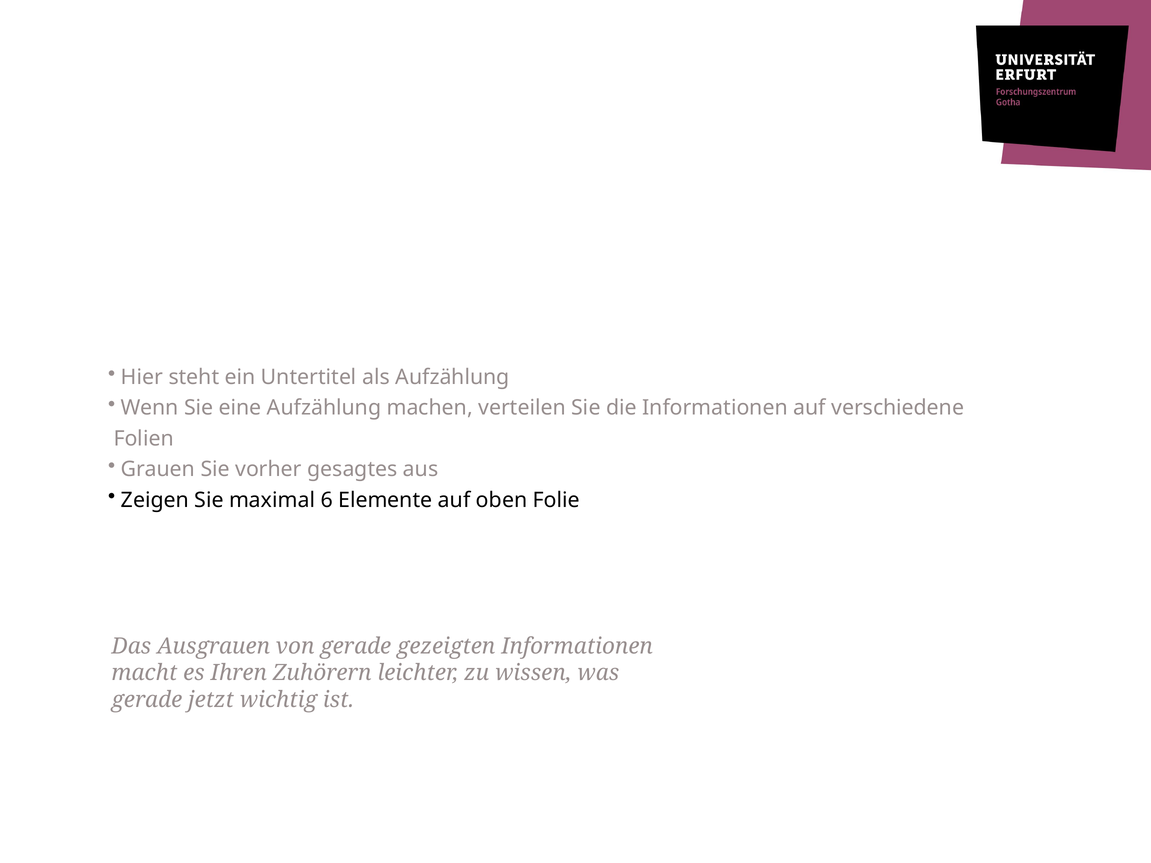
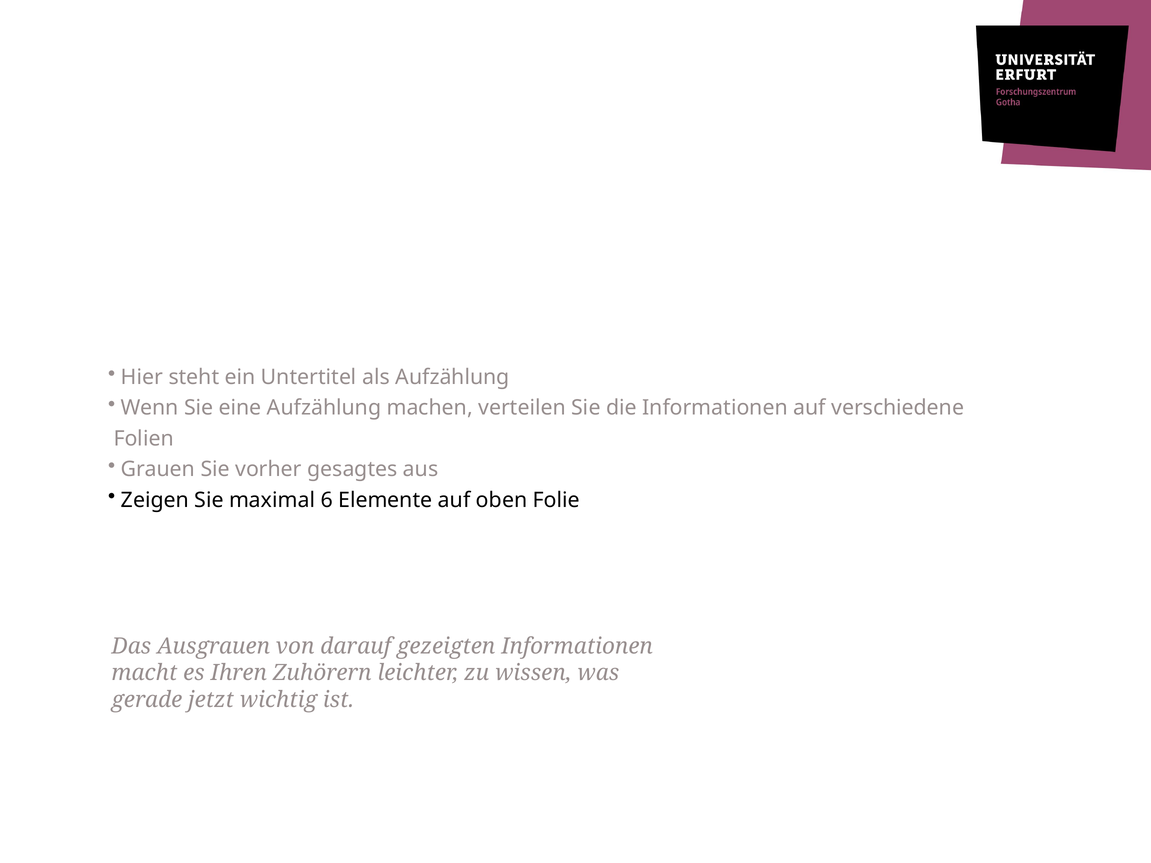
von gerade: gerade -> darauf
